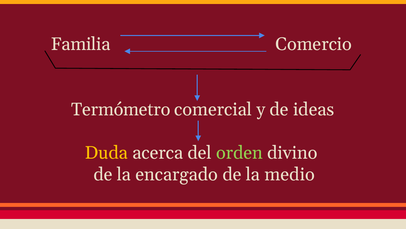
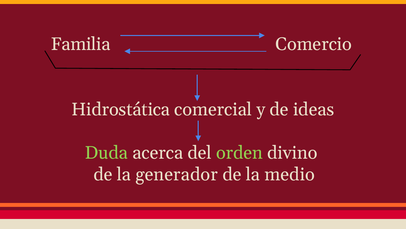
Termómetro: Termómetro -> Hidrostática
Duda colour: yellow -> light green
encargado: encargado -> generador
